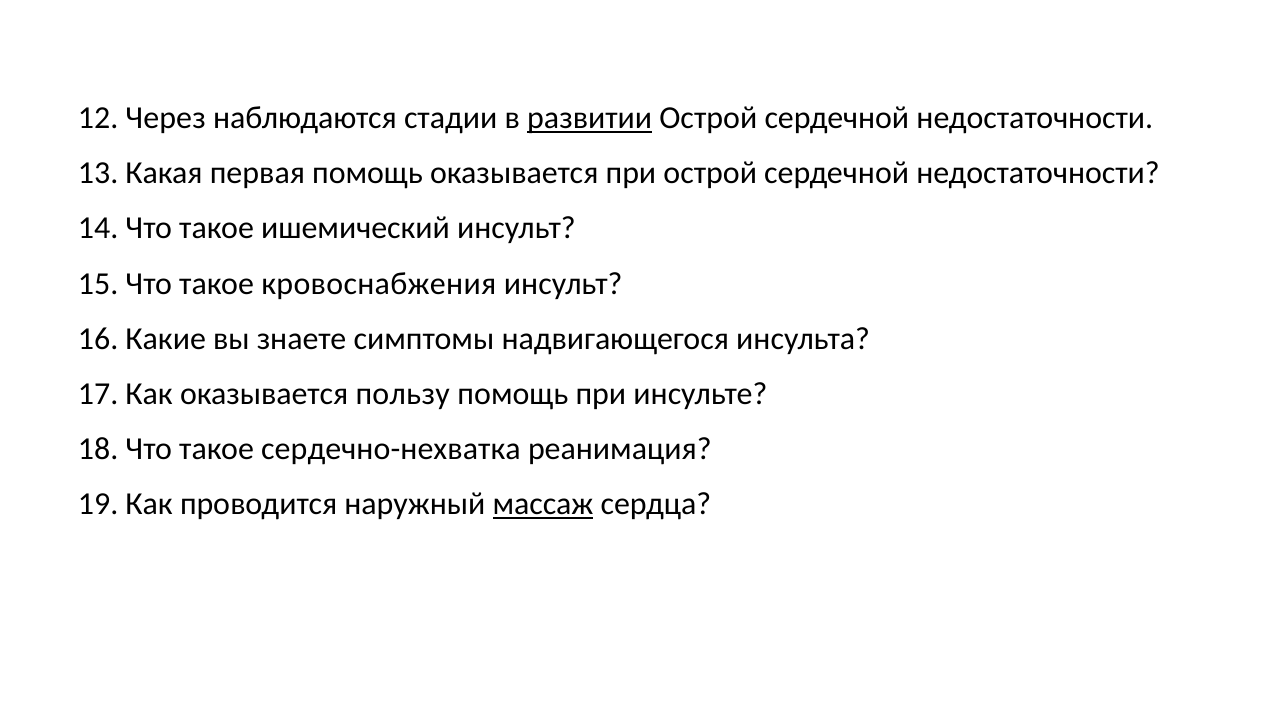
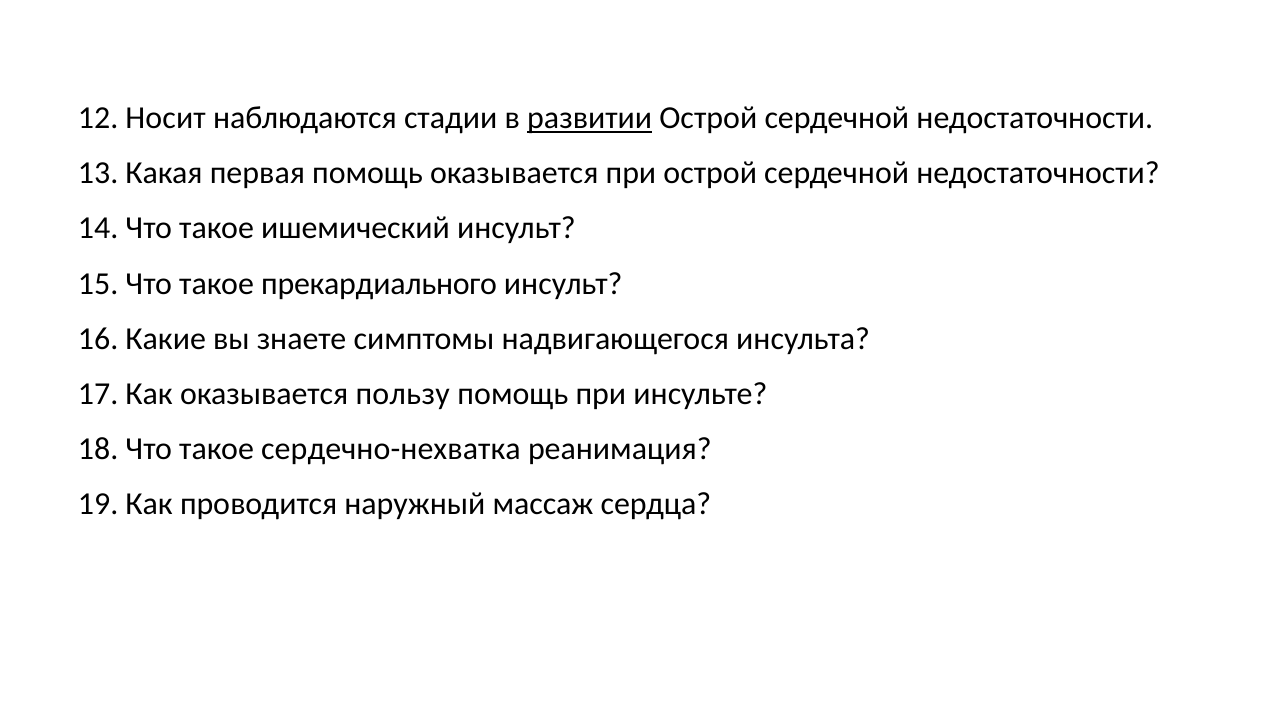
Через: Через -> Носит
кровоснабжения: кровоснабжения -> прекардиального
массаж underline: present -> none
